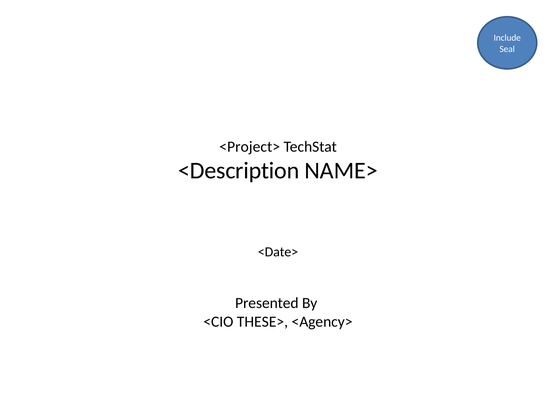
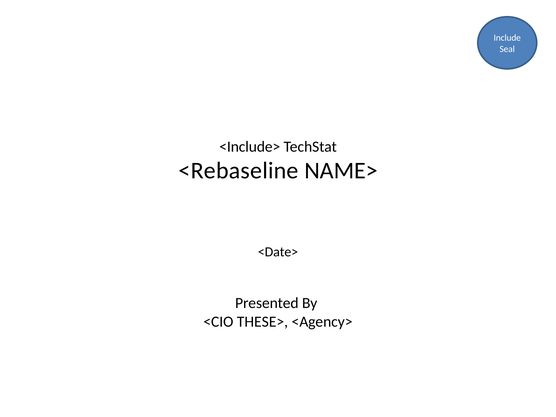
<Project>: <Project> -> <Include>
<Description: <Description -> <Rebaseline
